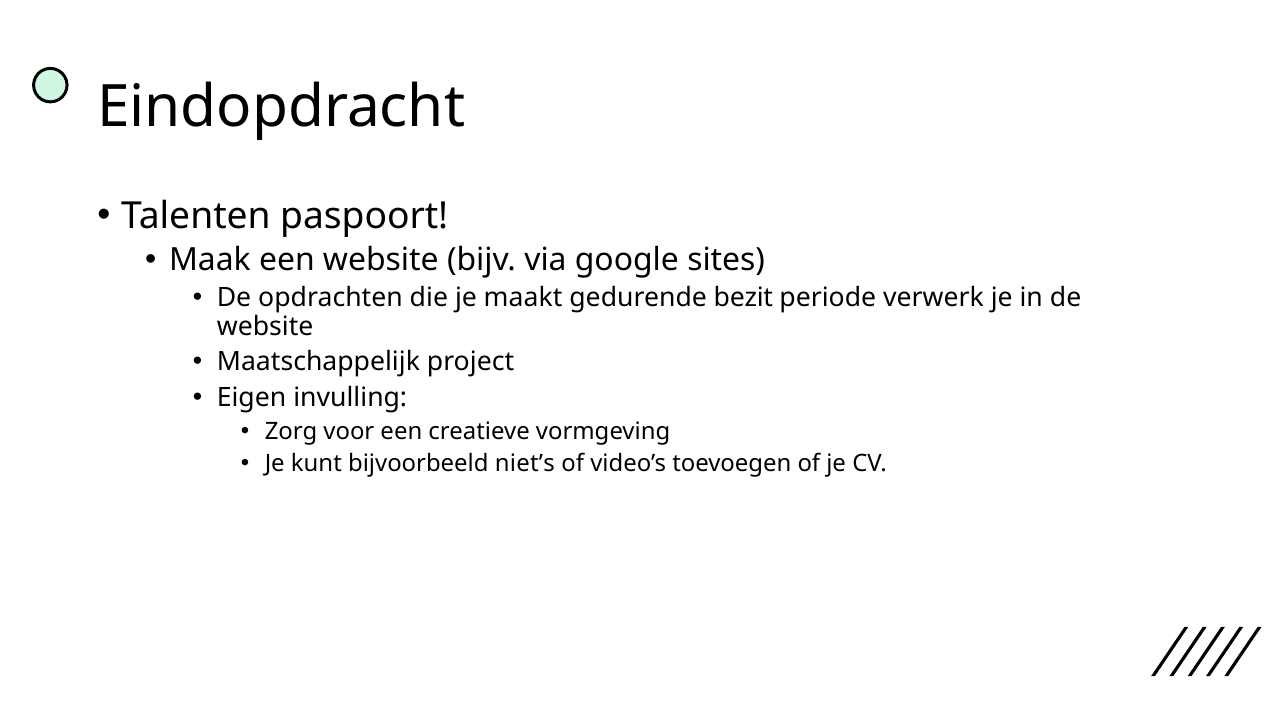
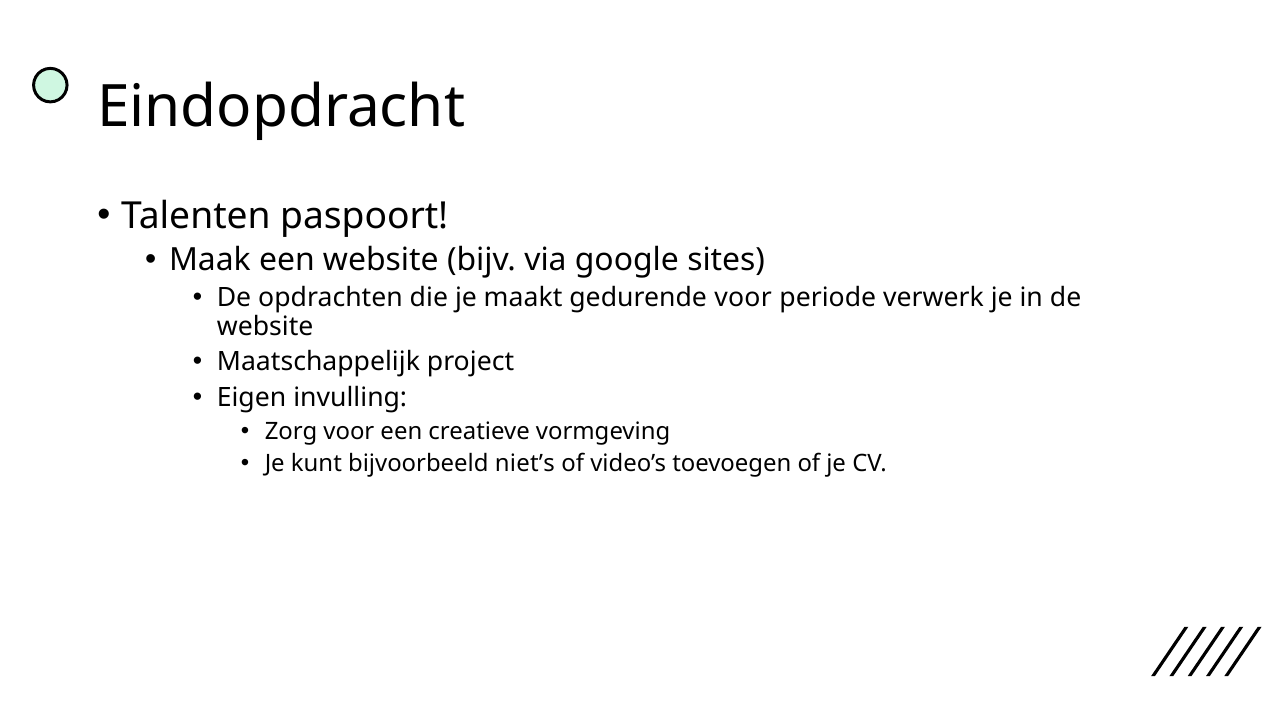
gedurende bezit: bezit -> voor
